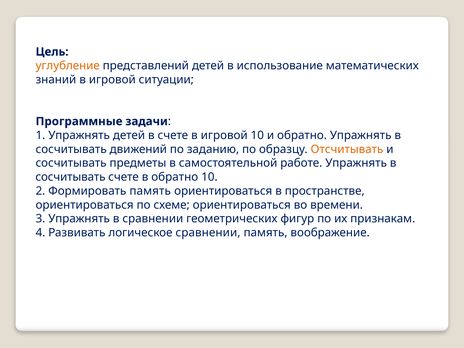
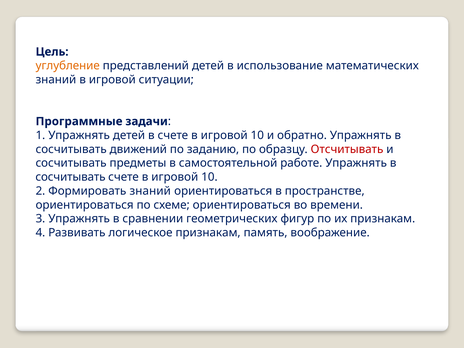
Отсчитывать colour: orange -> red
обратно at (175, 177): обратно -> игровой
Формировать память: память -> знаний
логическое сравнении: сравнении -> признакам
